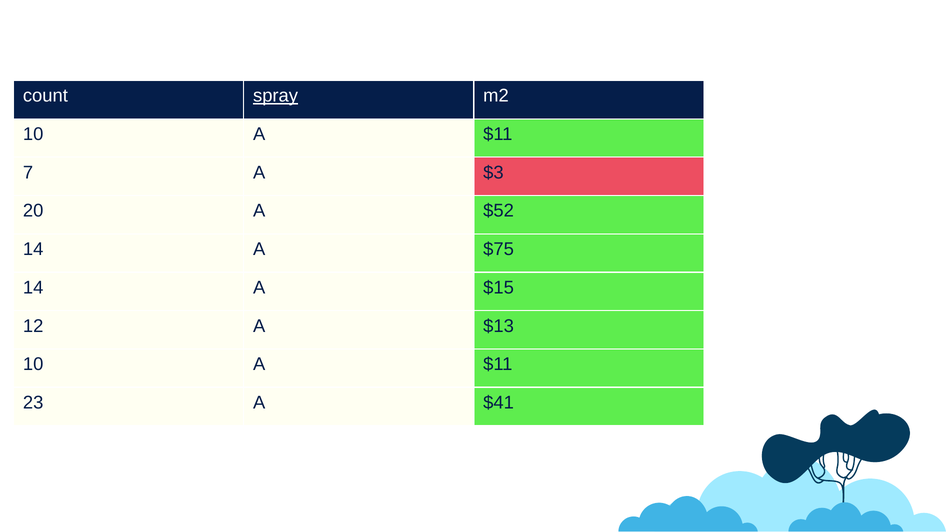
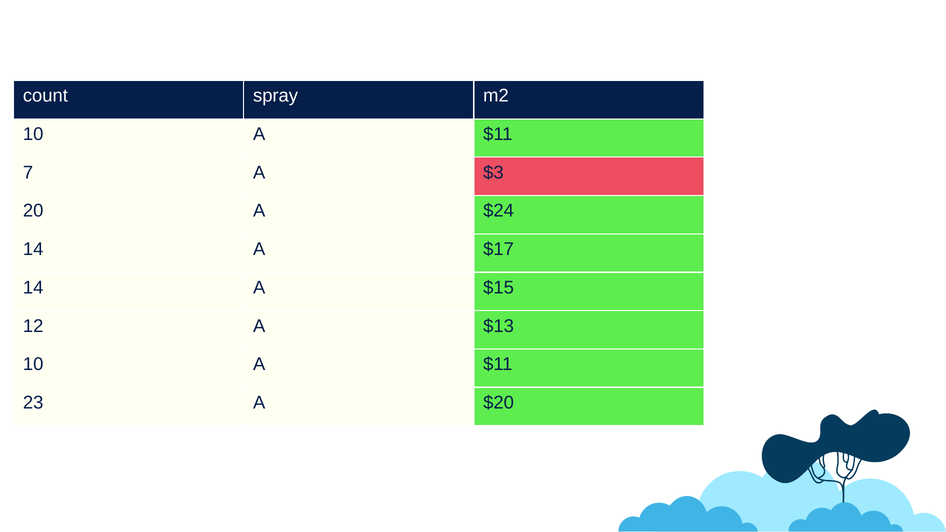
spray underline: present -> none
$52: $52 -> $24
$75: $75 -> $17
$41: $41 -> $20
